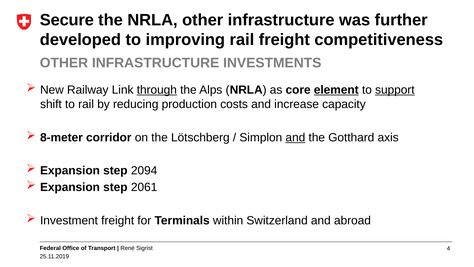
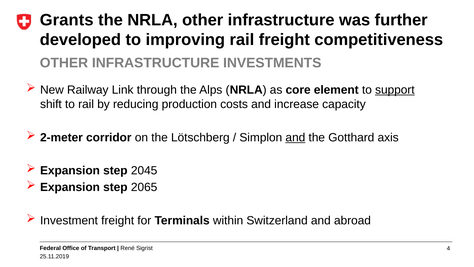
Secure: Secure -> Grants
through underline: present -> none
element underline: present -> none
8-meter: 8-meter -> 2-meter
2094: 2094 -> 2045
2061: 2061 -> 2065
